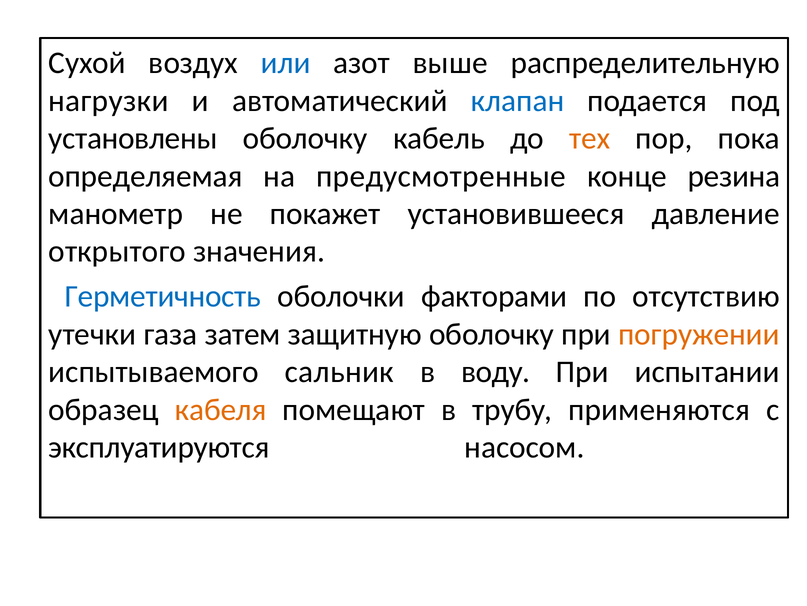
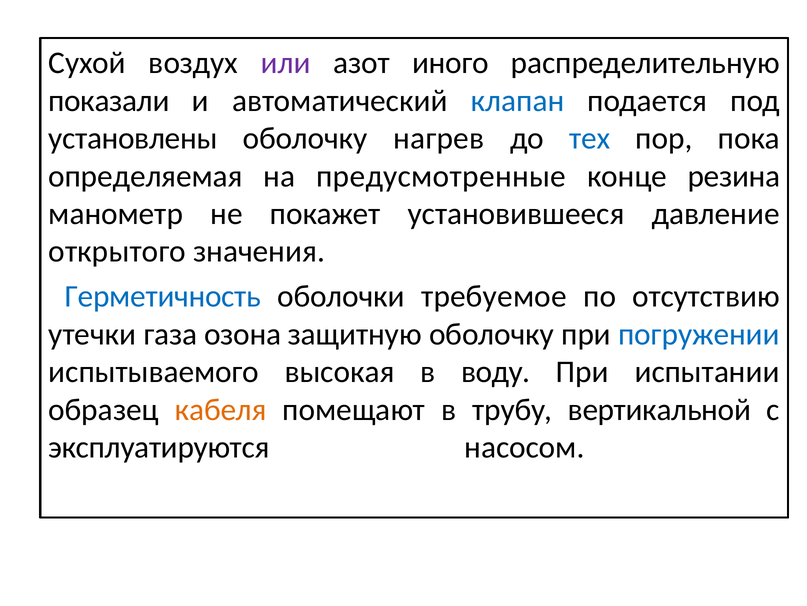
или colour: blue -> purple
выше: выше -> иного
нагрузки: нагрузки -> показали
кабель: кабель -> нагрев
тех colour: orange -> blue
факторами: факторами -> требуемое
затем: затем -> озона
погружении colour: orange -> blue
сальник: сальник -> высокая
применяются: применяются -> вертикальной
